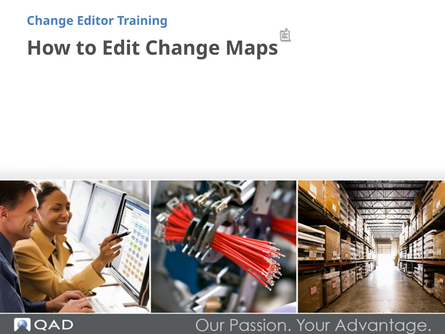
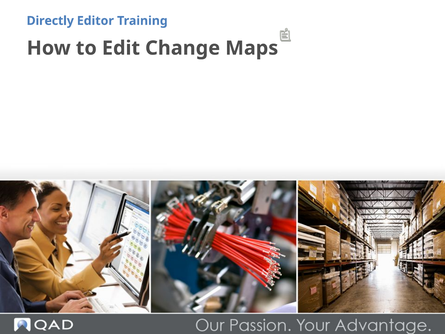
Change at (50, 21): Change -> Directly
